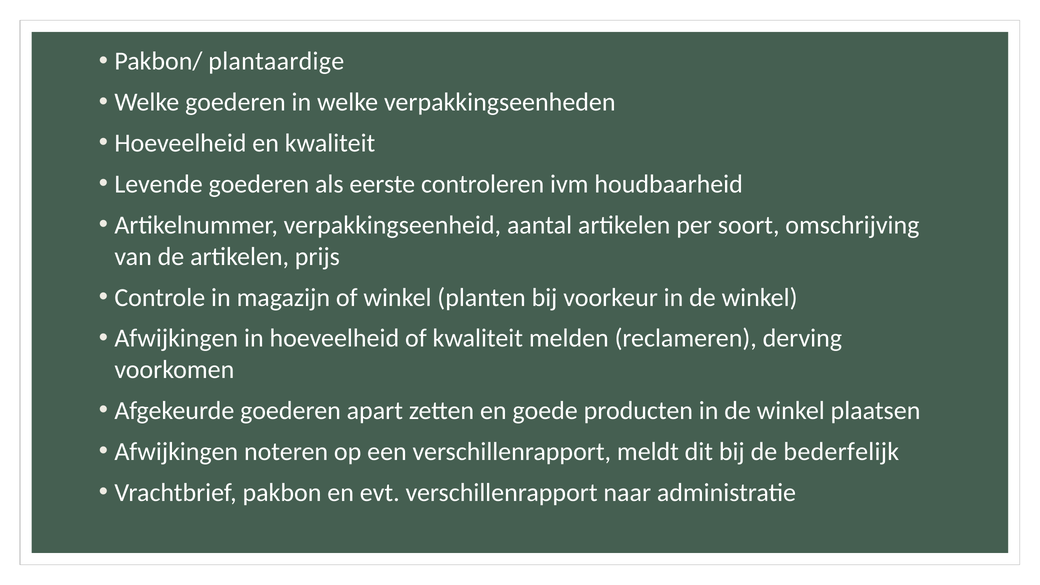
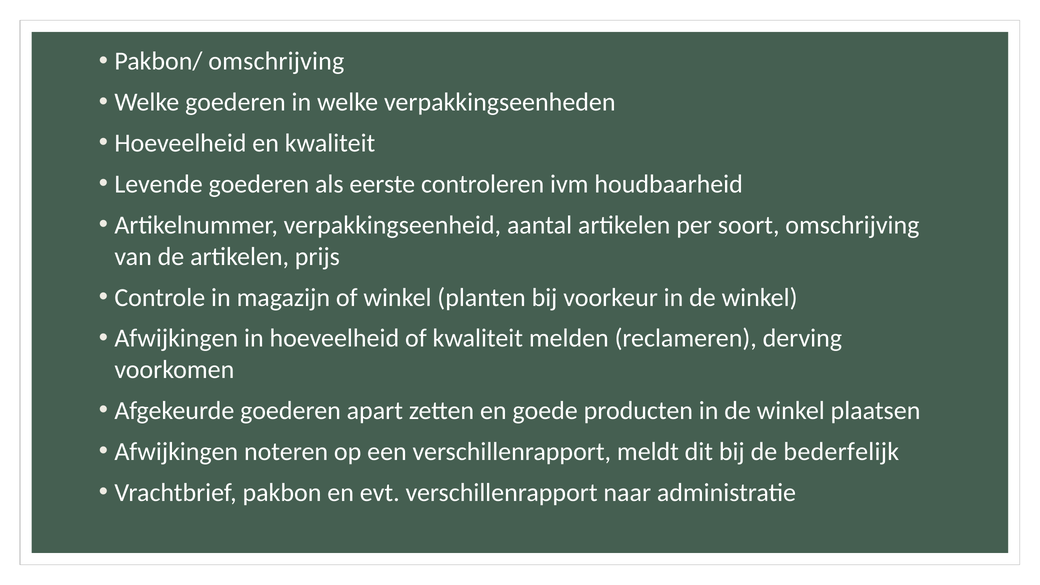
Pakbon/ plantaardige: plantaardige -> omschrijving
